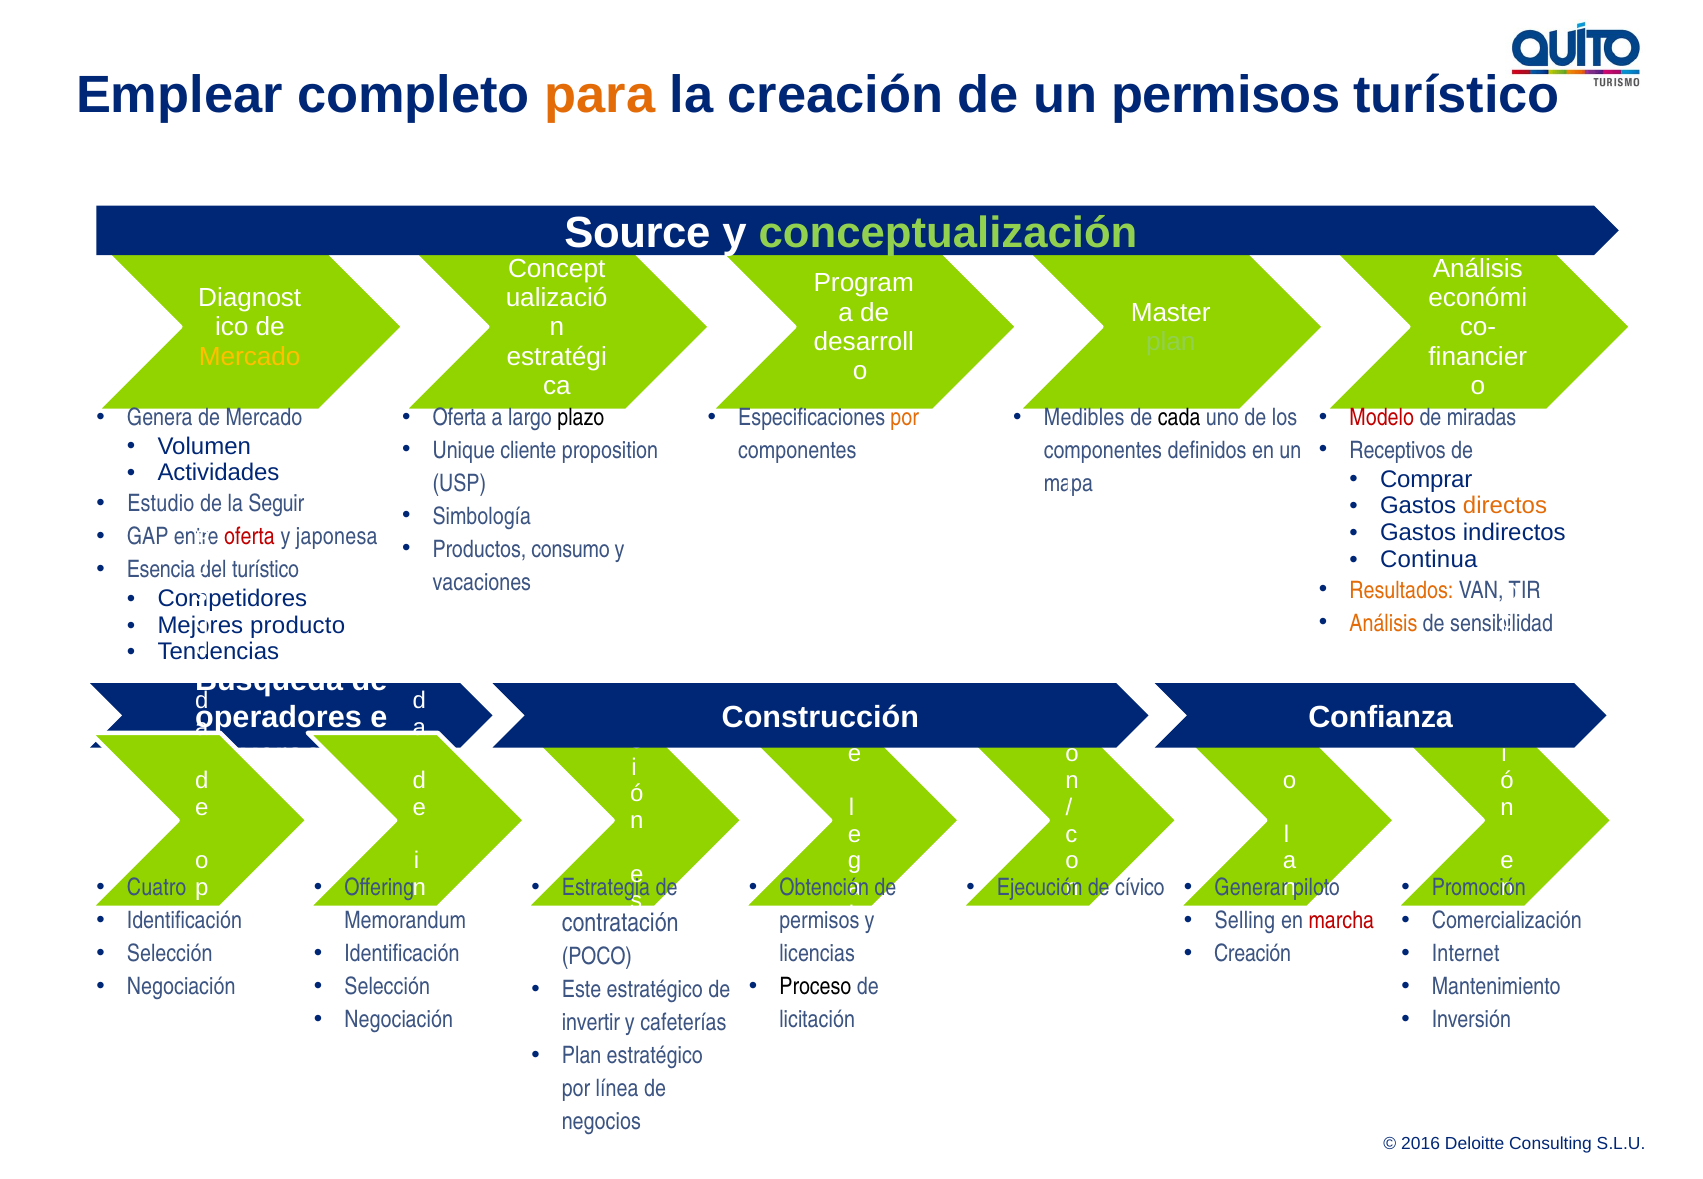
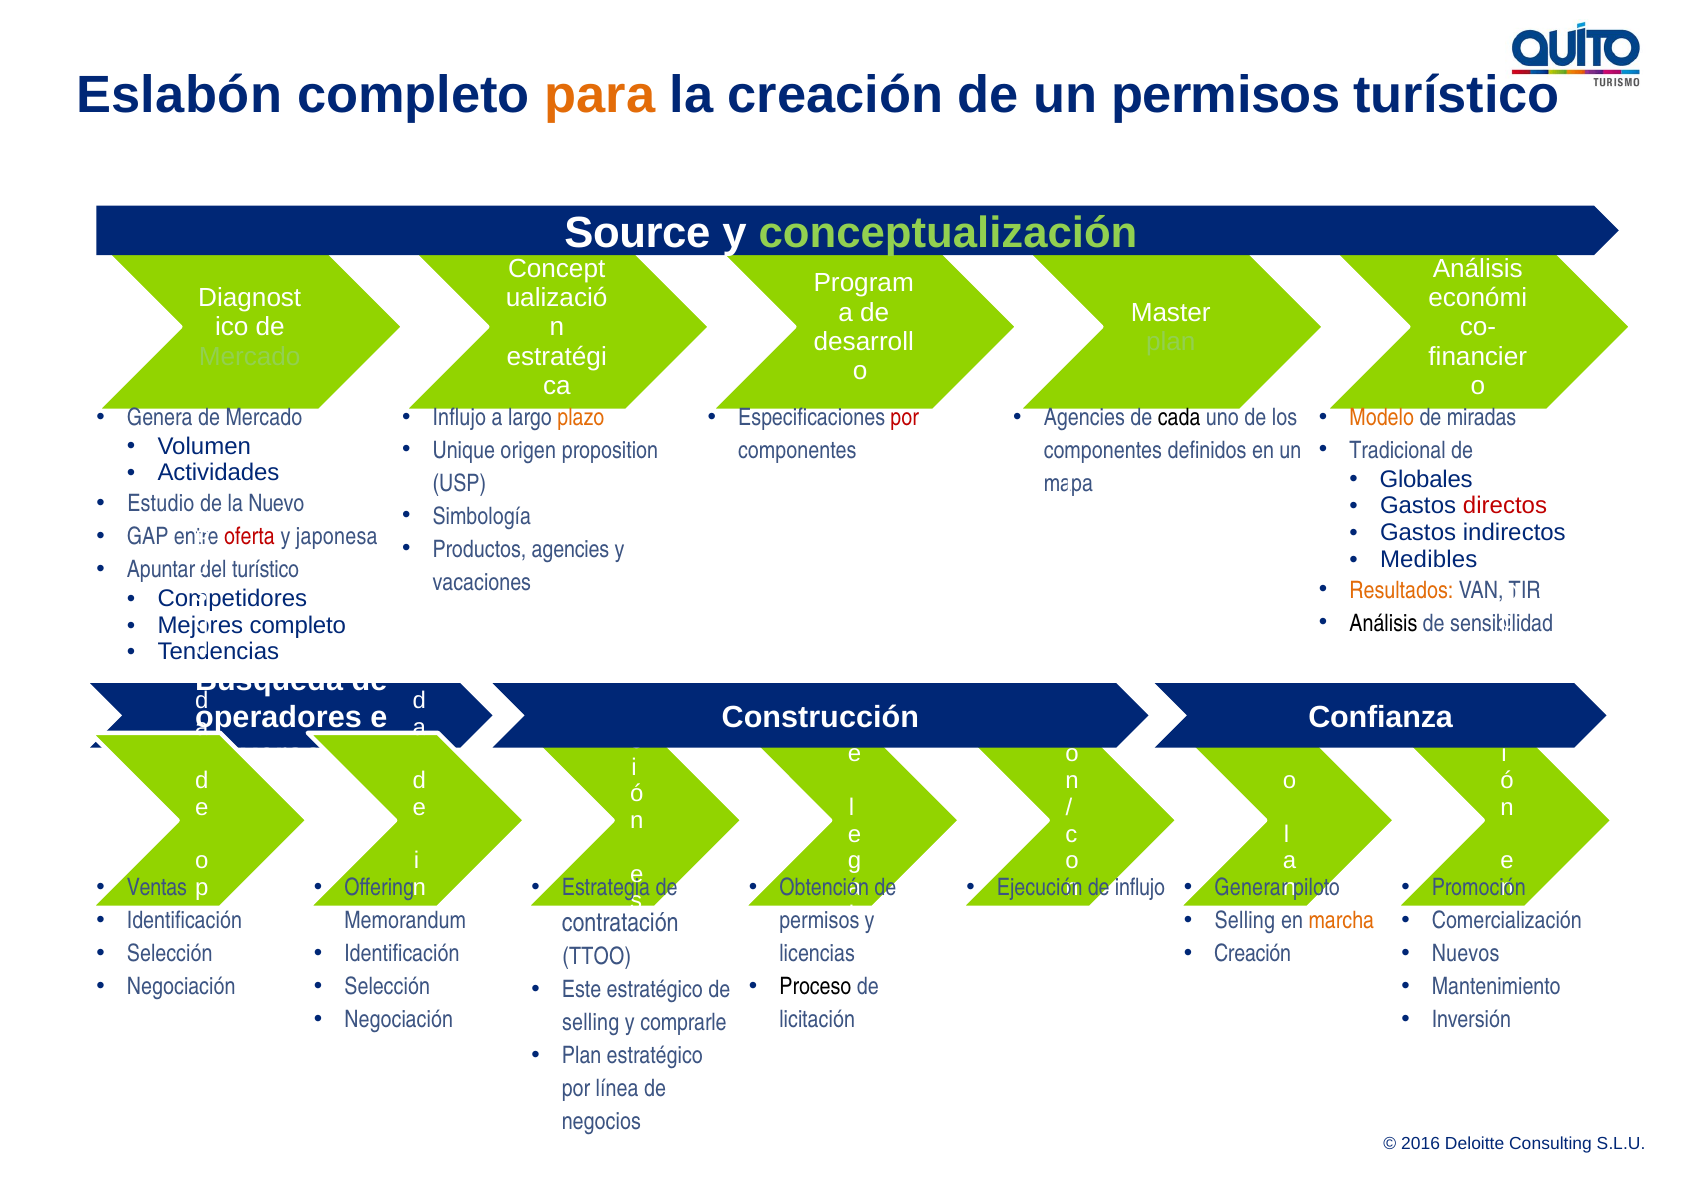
Emplear: Emplear -> Eslabón
Mercado at (250, 357) colour: yellow -> light green
Oferta at (459, 418): Oferta -> Influjo
plazo colour: black -> orange
por at (905, 418) colour: orange -> red
Medibles at (1084, 418): Medibles -> Agencies
Modelo colour: red -> orange
cliente: cliente -> origen
Receptivos: Receptivos -> Tradicional
Comprar: Comprar -> Globales
Seguir: Seguir -> Nuevo
directos colour: orange -> red
Productos consumo: consumo -> agencies
Continua: Continua -> Medibles
Esencia: Esencia -> Apuntar
Análisis at (1383, 623) colour: orange -> black
producto at (298, 625): producto -> completo
Cuatro: Cuatro -> Ventas
de cívico: cívico -> influjo
marcha colour: red -> orange
Internet: Internet -> Nuevos
POCO: POCO -> TTOO
invertir at (591, 1023): invertir -> selling
cafeterías: cafeterías -> comprarle
